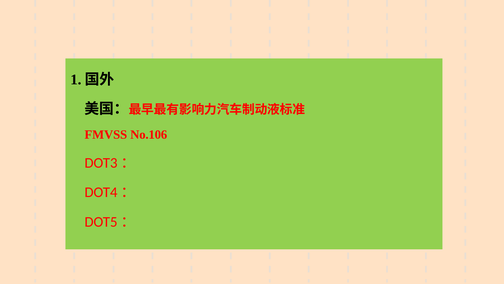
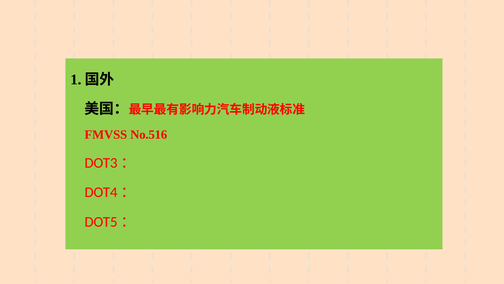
No.106: No.106 -> No.516
